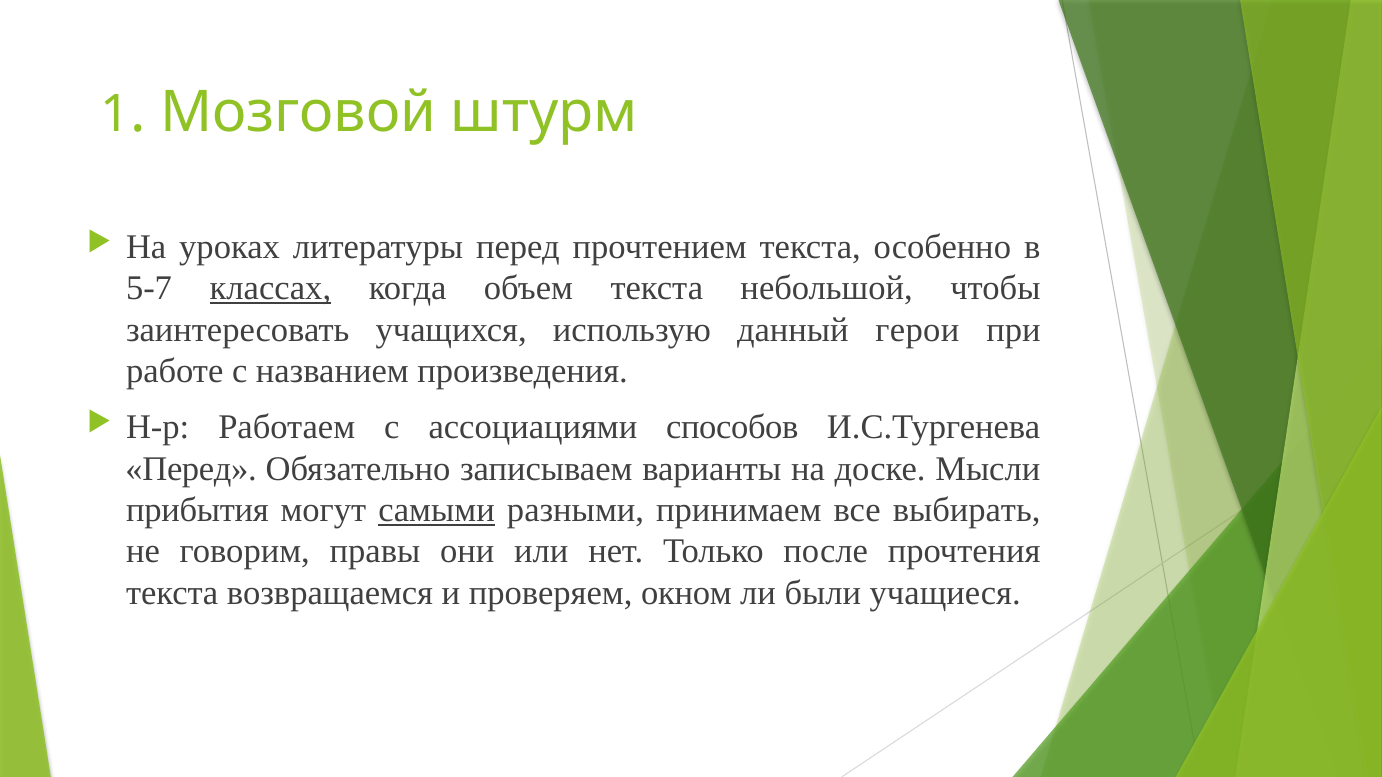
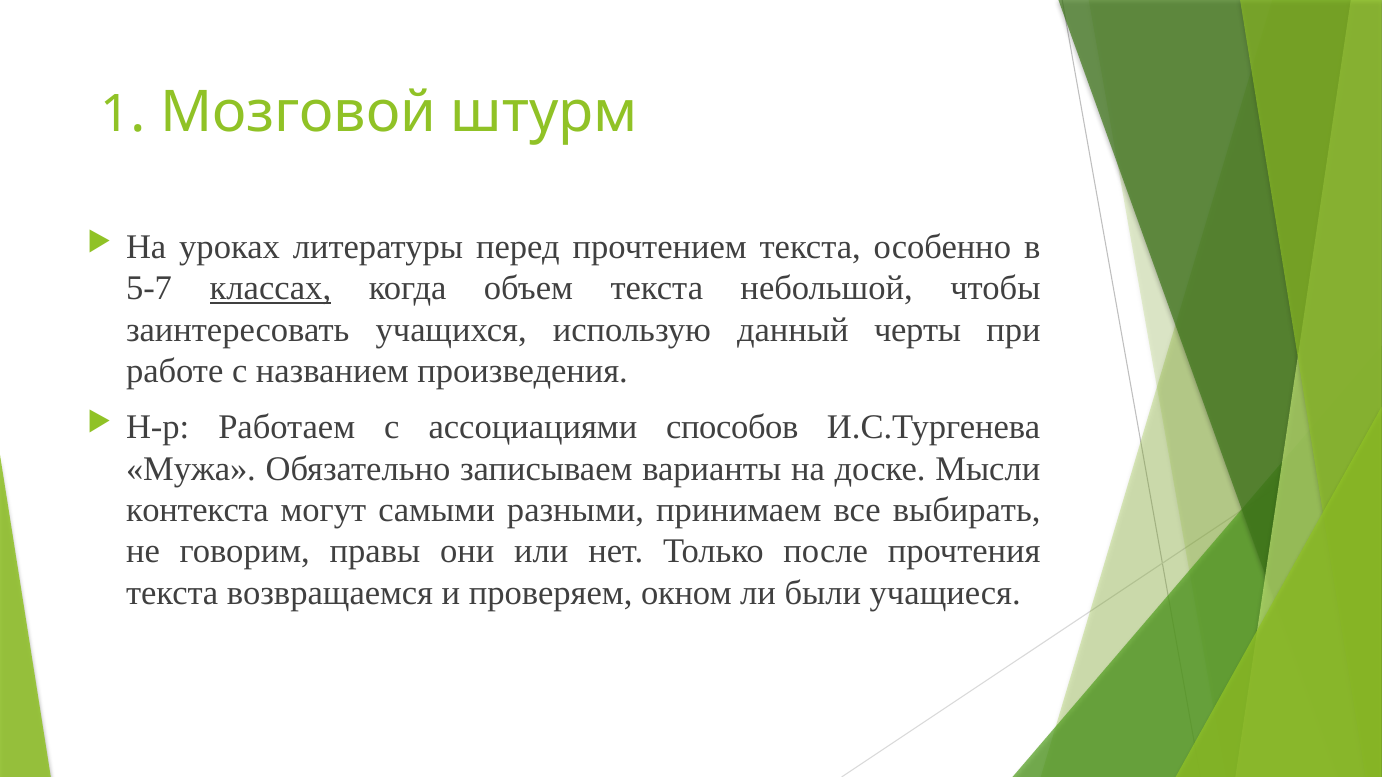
герои: герои -> черты
Перед at (191, 469): Перед -> Мужа
прибытия: прибытия -> контекста
самыми underline: present -> none
